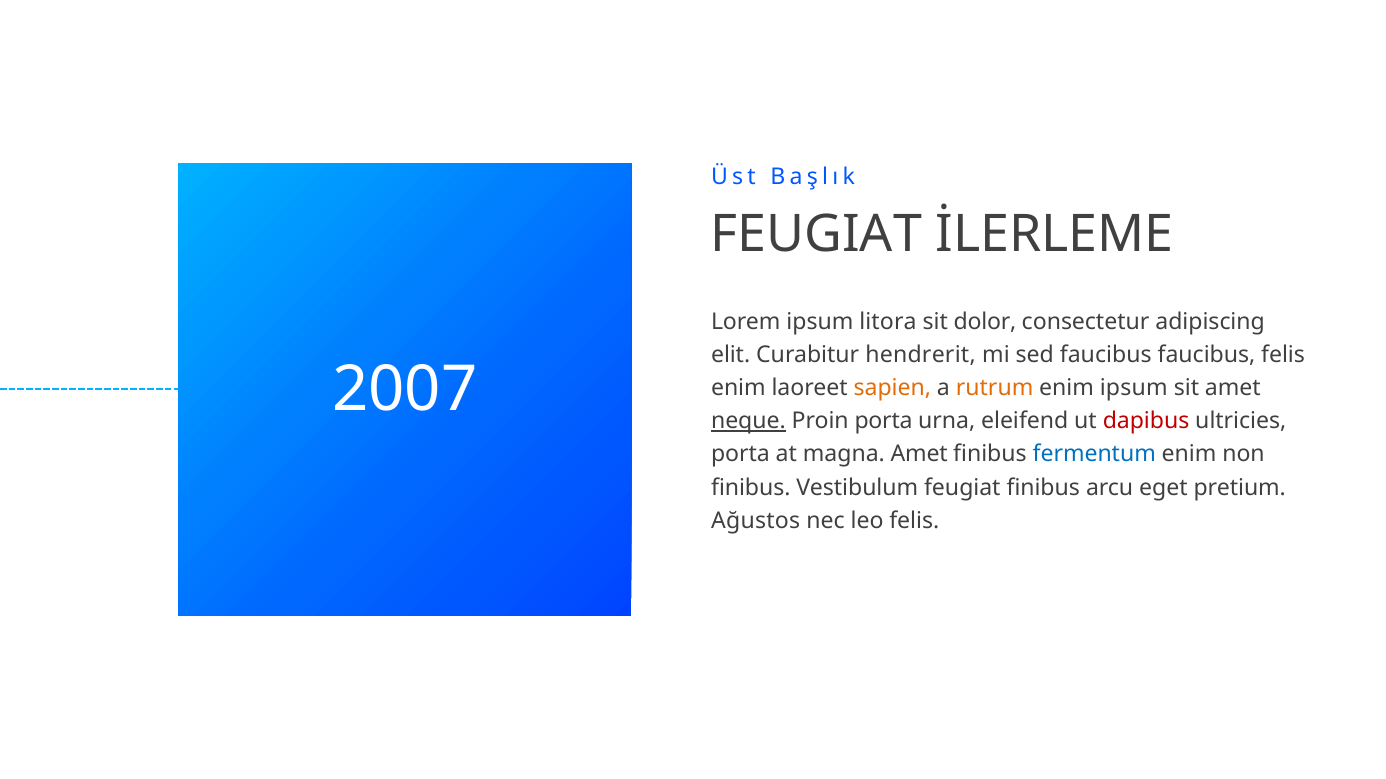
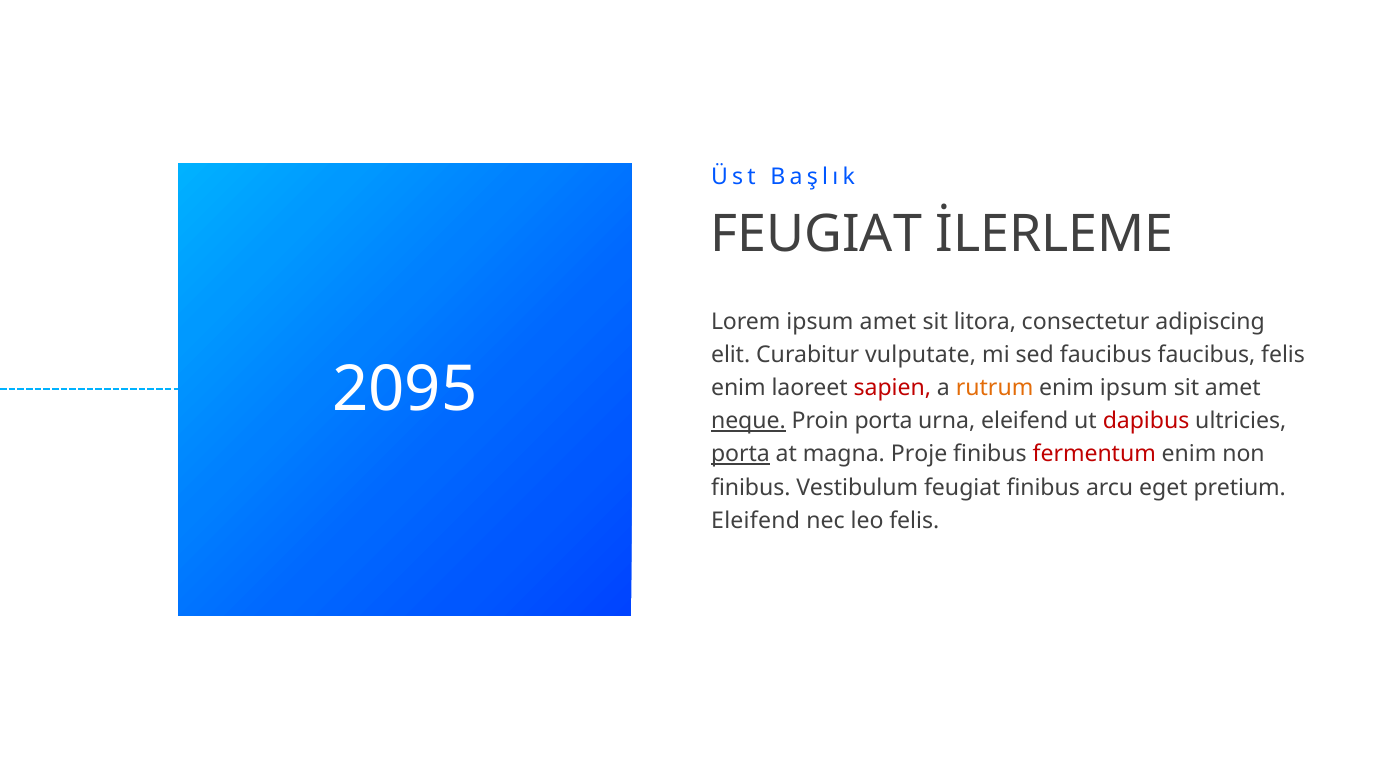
ipsum litora: litora -> amet
dolor: dolor -> litora
hendrerit: hendrerit -> vulputate
2007: 2007 -> 2095
sapien colour: orange -> red
porta at (740, 455) underline: none -> present
magna Amet: Amet -> Proje
fermentum colour: blue -> red
Ağustos at (756, 521): Ağustos -> Eleifend
